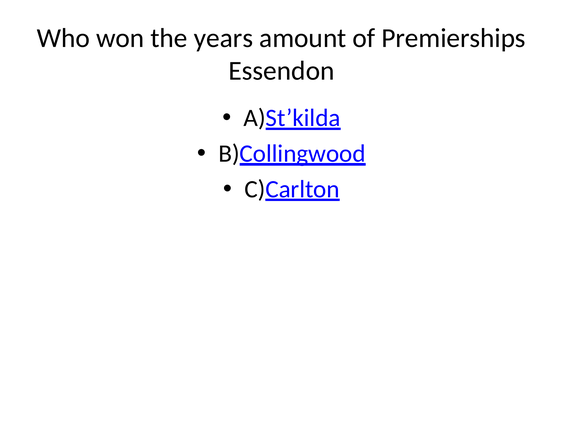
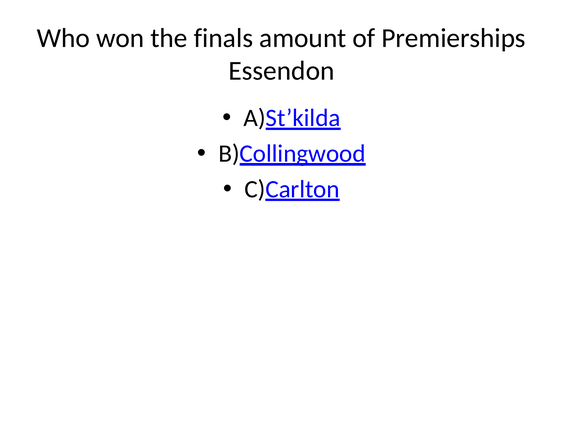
years: years -> finals
